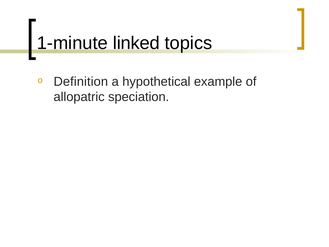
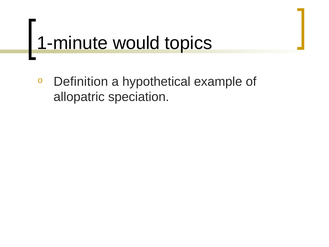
linked: linked -> would
